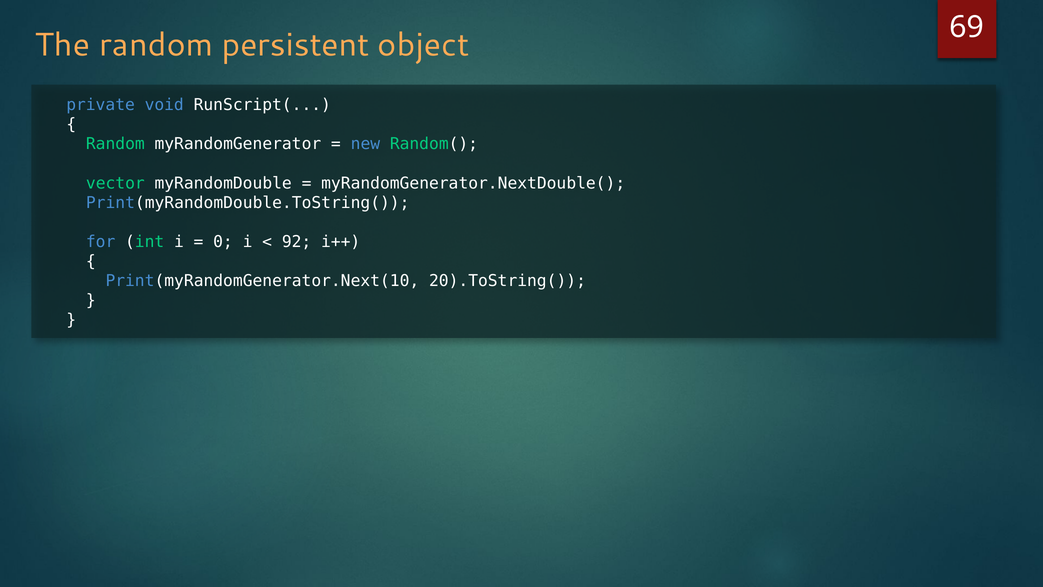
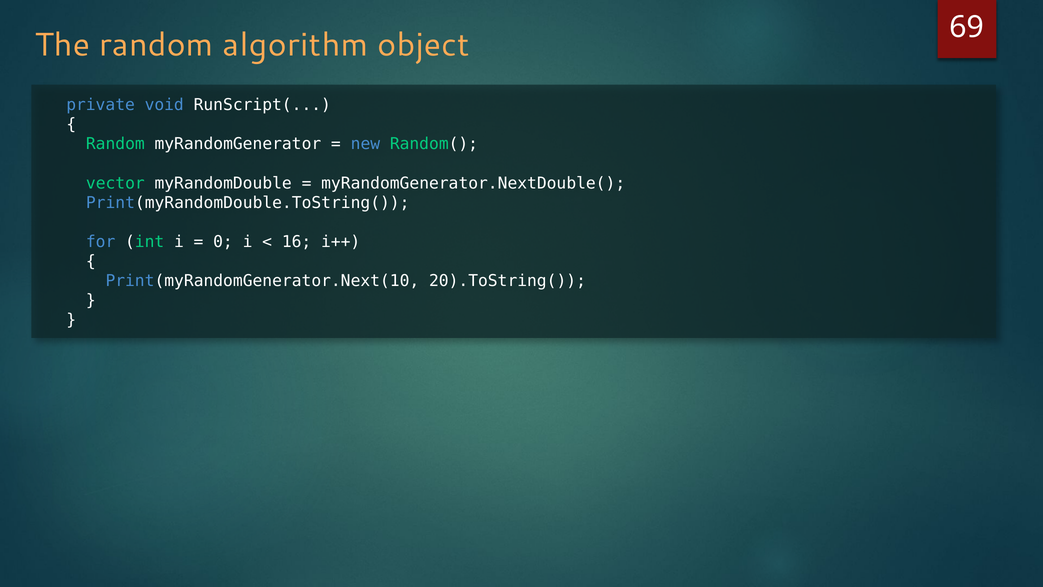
persistent: persistent -> algorithm
92: 92 -> 16
